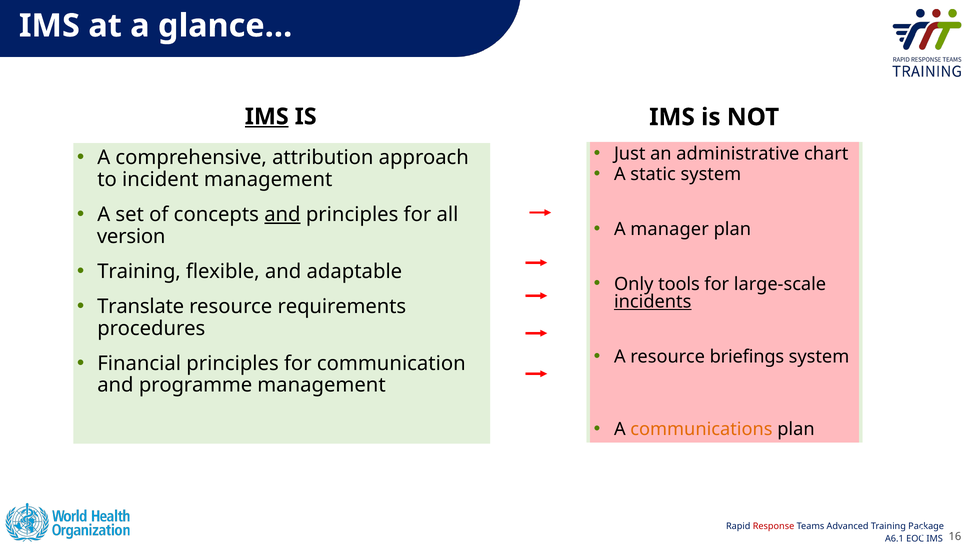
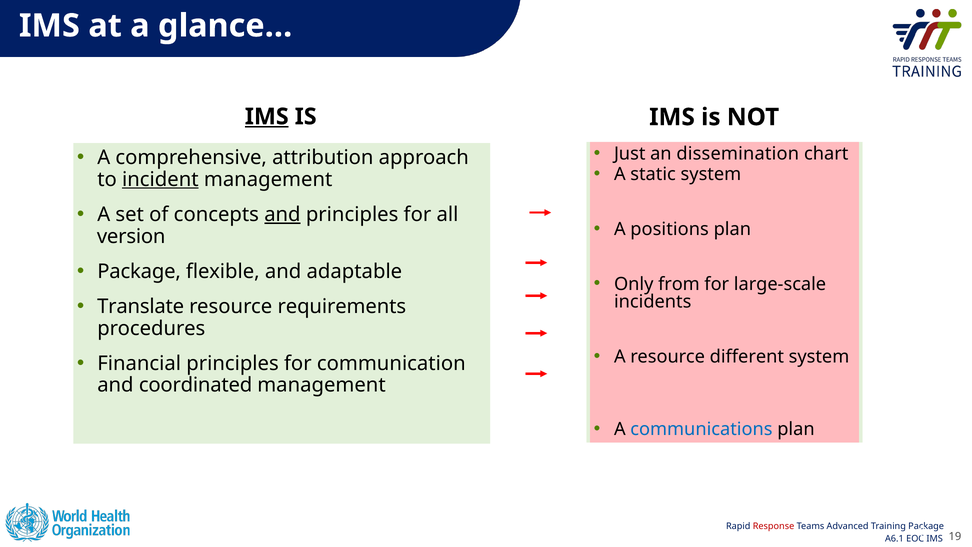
administrative: administrative -> dissemination
incident underline: none -> present
manager: manager -> positions
Training at (139, 271): Training -> Package
tools: tools -> from
incidents underline: present -> none
briefings: briefings -> different
programme: programme -> coordinated
communications colour: orange -> blue
16: 16 -> 19
